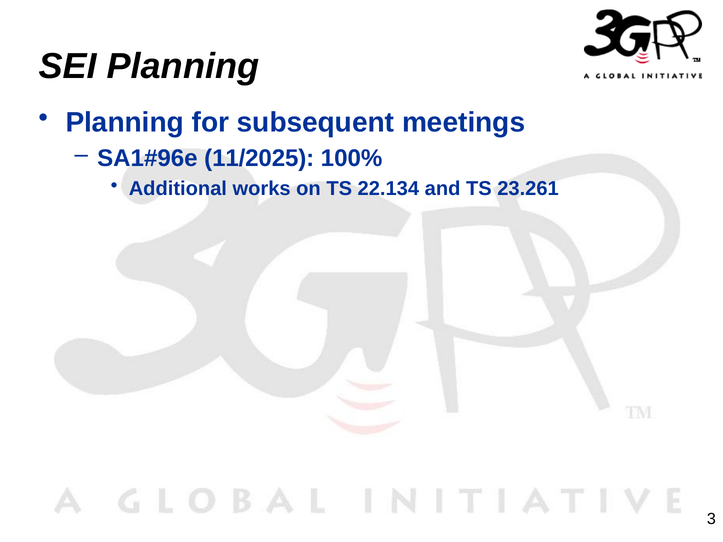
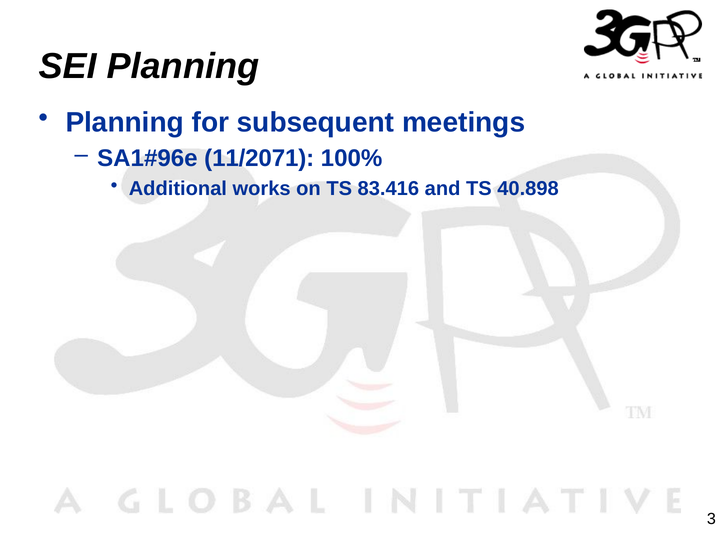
11/2025: 11/2025 -> 11/2071
22.134: 22.134 -> 83.416
23.261: 23.261 -> 40.898
